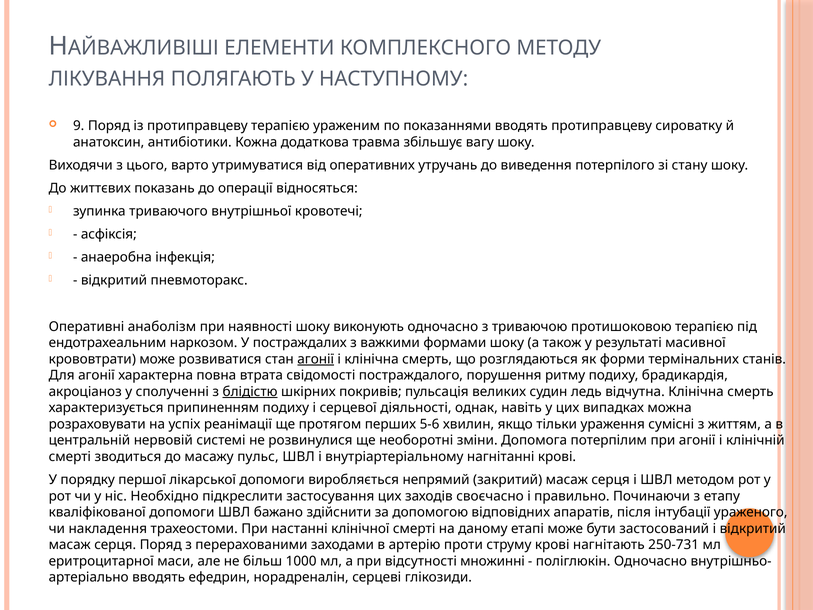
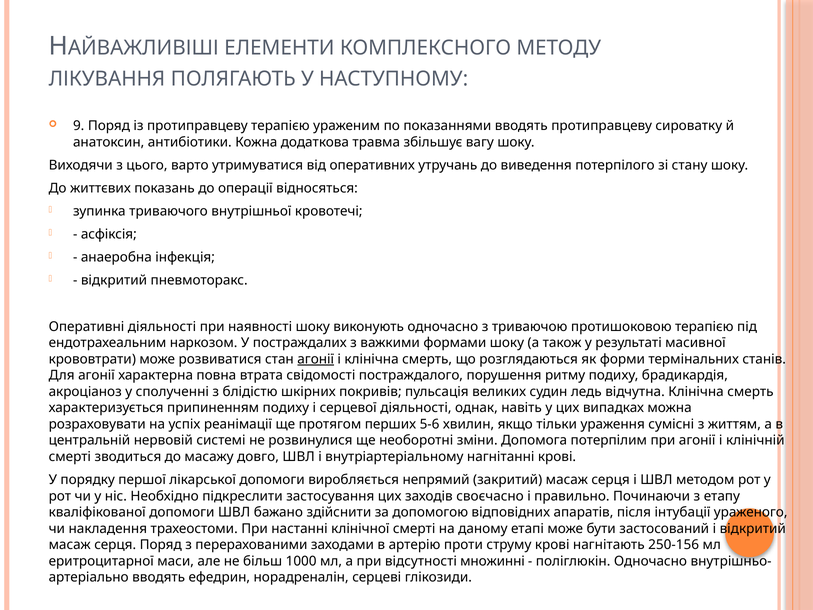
Оперативні анаболізм: анаболізм -> діяльності
блідістю underline: present -> none
пульс: пульс -> довго
250-731: 250-731 -> 250-156
